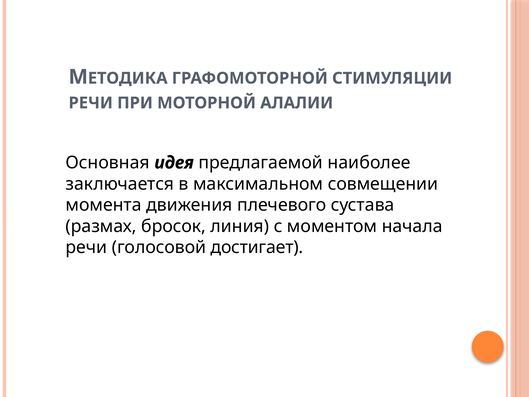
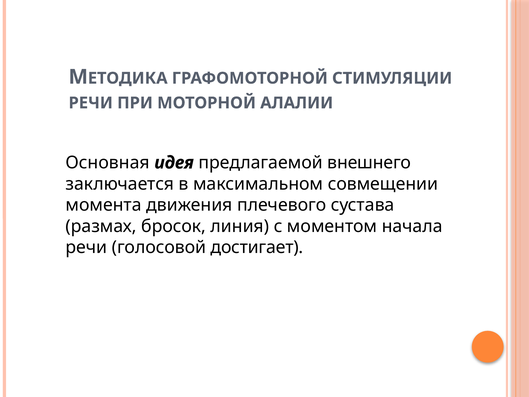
наиболее: наиболее -> внешнего
